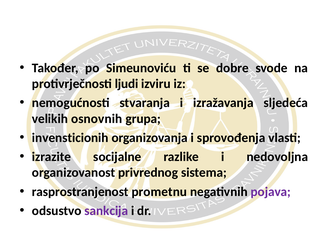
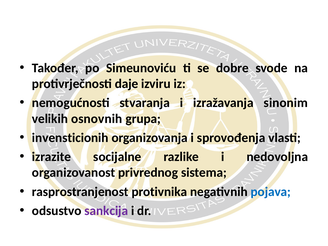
ljudi: ljudi -> daje
sljedeća: sljedeća -> sinonim
prometnu: prometnu -> protivnika
pojava colour: purple -> blue
